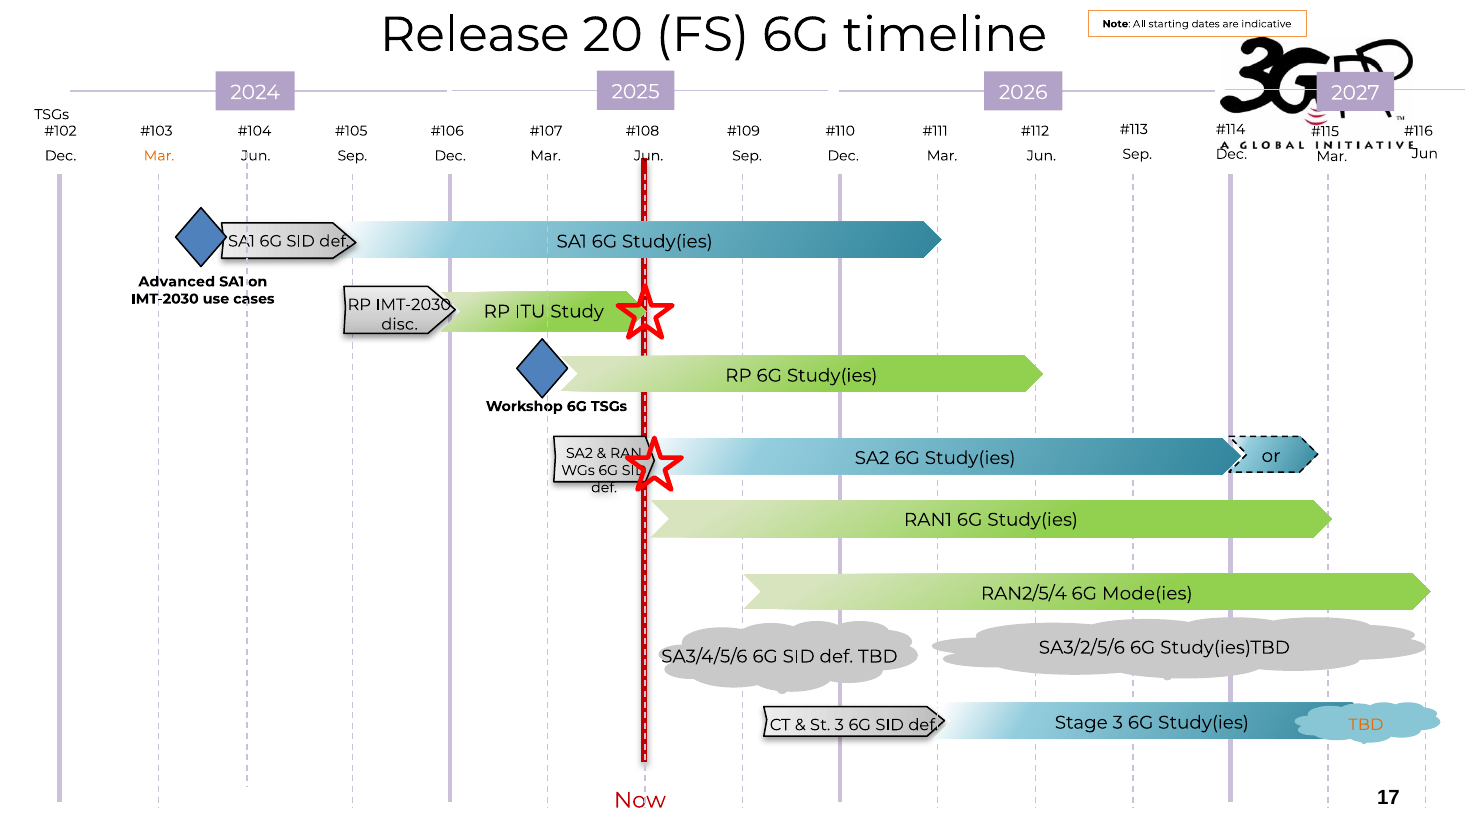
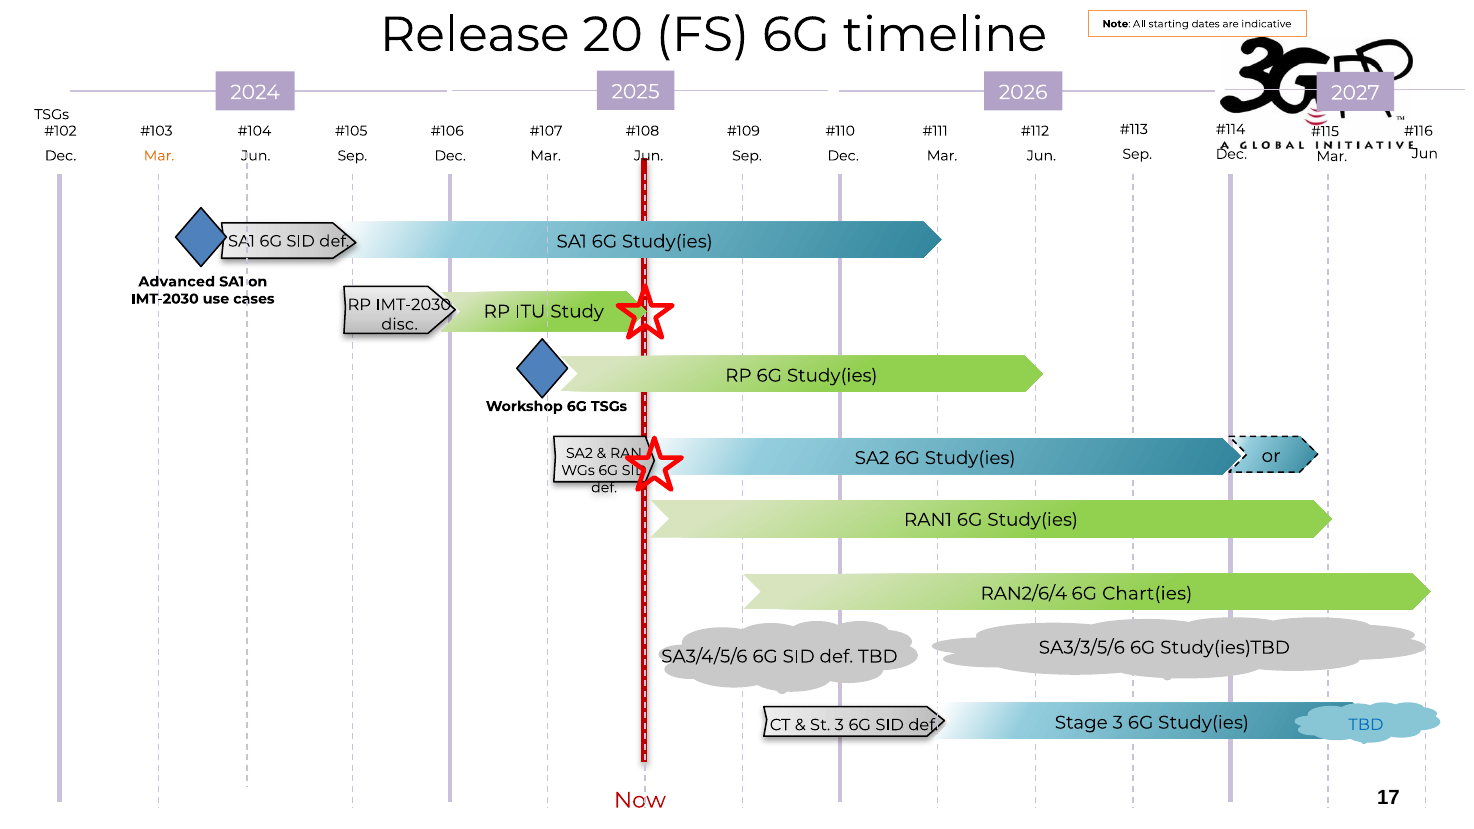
RAN2/5/4: RAN2/5/4 -> RAN2/6/4
Mode(ies: Mode(ies -> Chart(ies
SA3/2/5/6: SA3/2/5/6 -> SA3/3/5/6
TBD at (1366, 725) colour: orange -> blue
